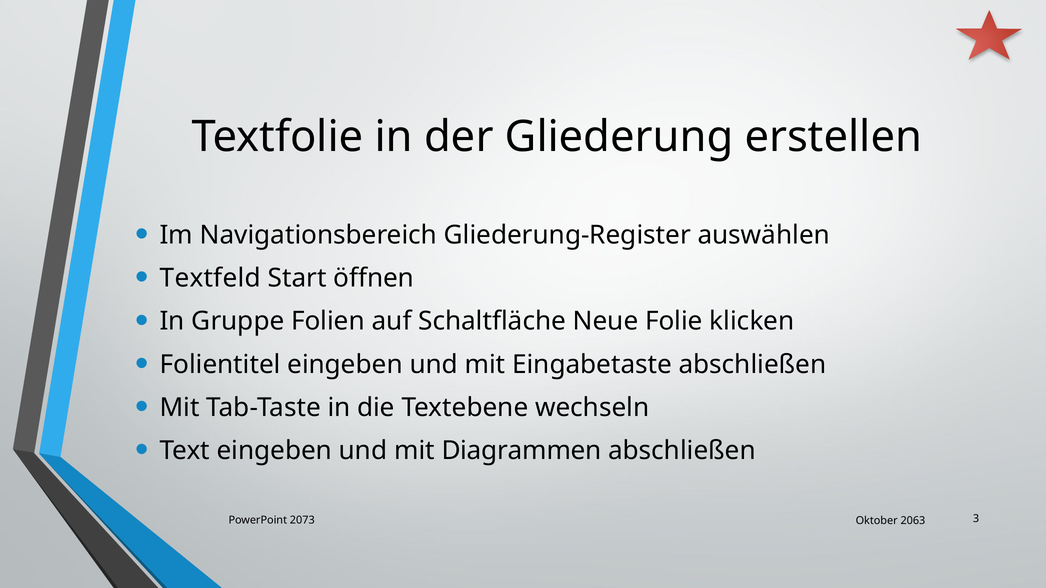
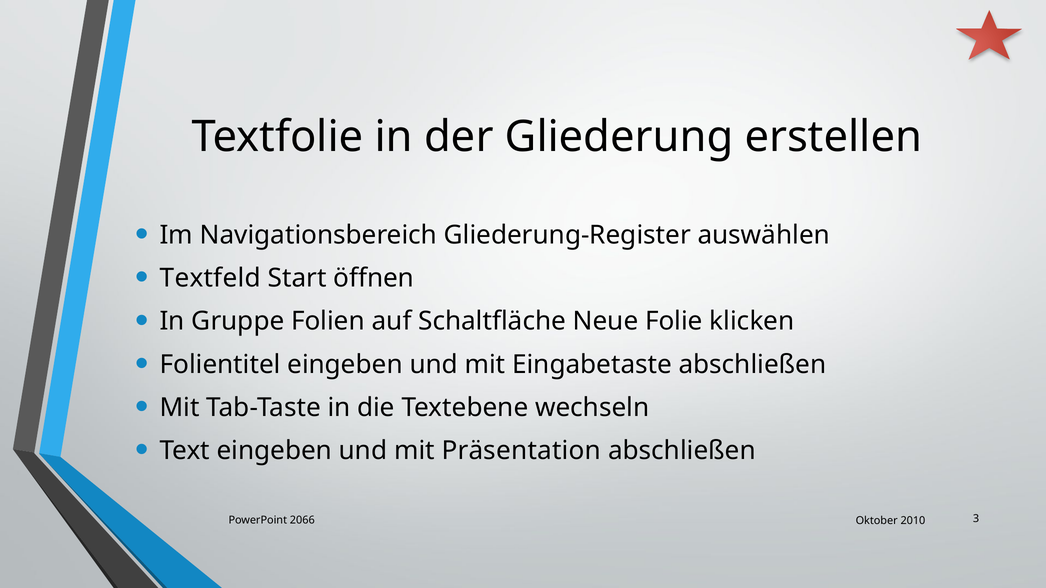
Diagrammen: Diagrammen -> Präsentation
2073: 2073 -> 2066
2063: 2063 -> 2010
